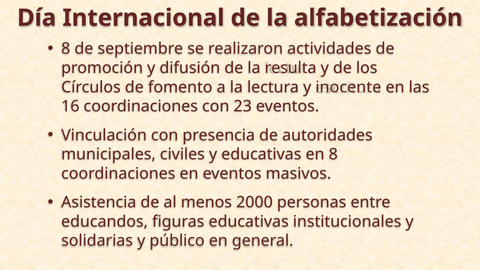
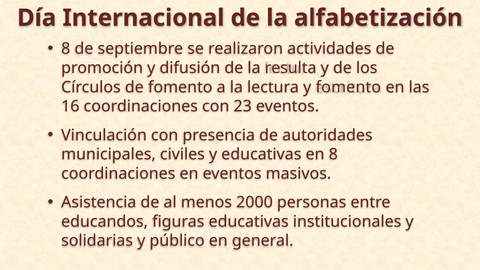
y inocente: inocente -> fomento
